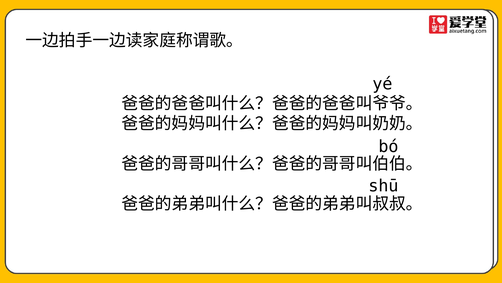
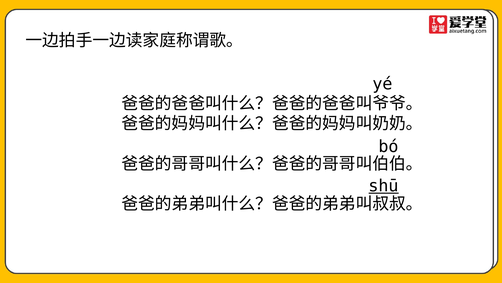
shū underline: none -> present
